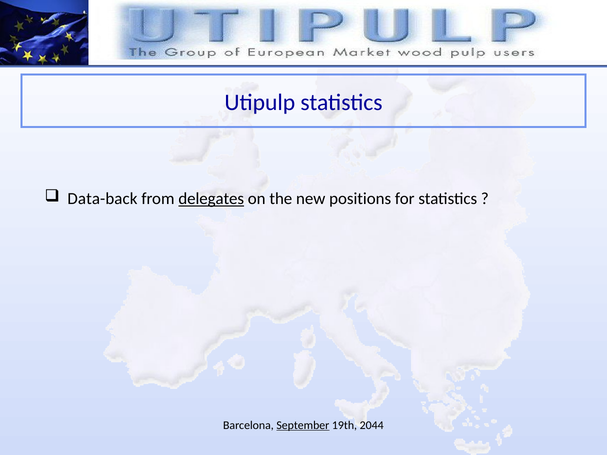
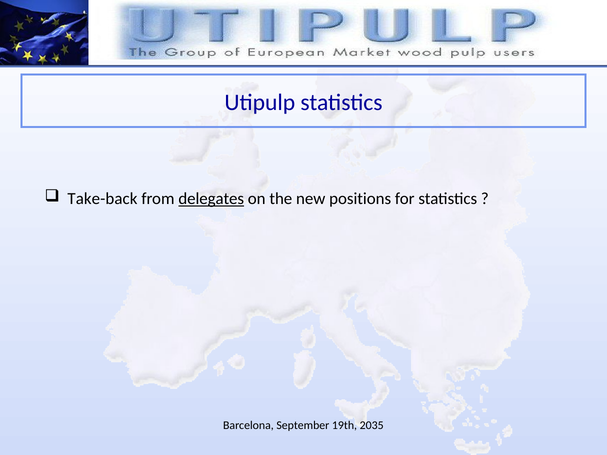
Data-back: Data-back -> Take-back
September underline: present -> none
2044: 2044 -> 2035
